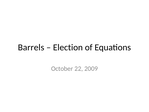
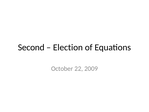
Barrels: Barrels -> Second
